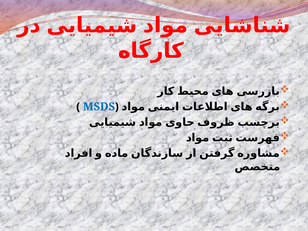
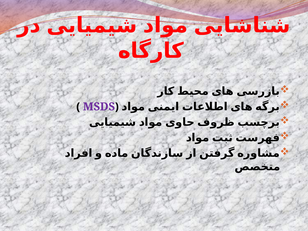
MSDS colour: blue -> purple
